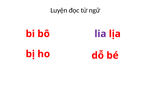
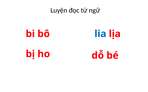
lia colour: purple -> blue
